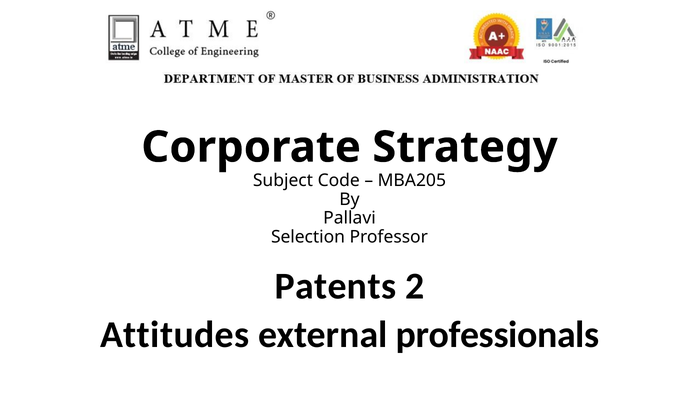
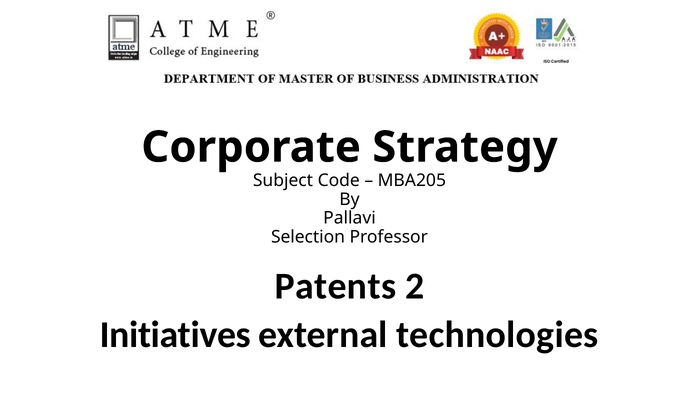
Attitudes: Attitudes -> Initiatives
professionals: professionals -> technologies
